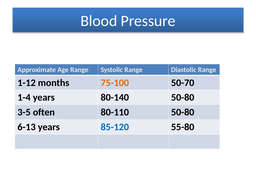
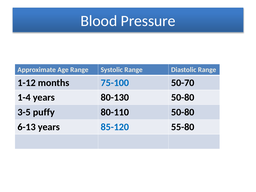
75-100 colour: orange -> blue
80-140: 80-140 -> 80-130
often: often -> puffy
